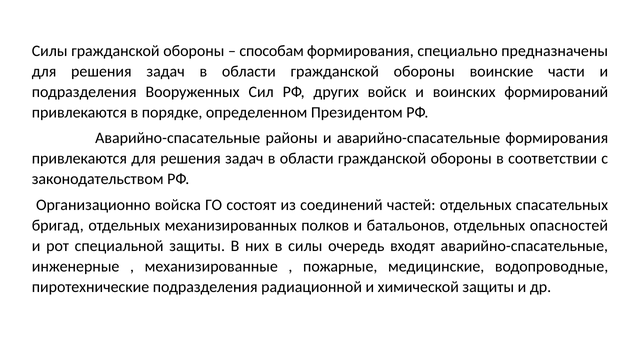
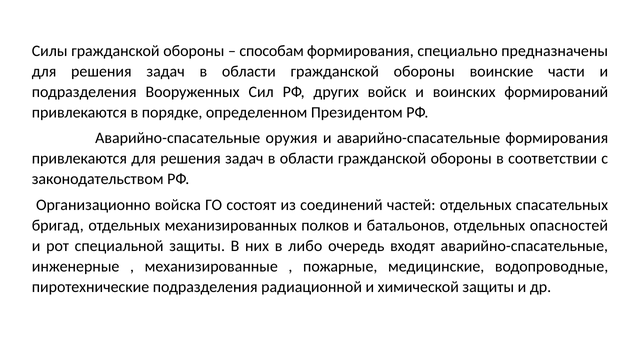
районы: районы -> оружия
в силы: силы -> либо
